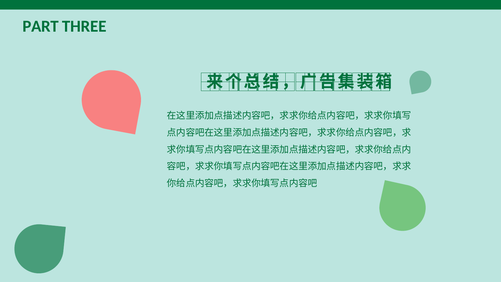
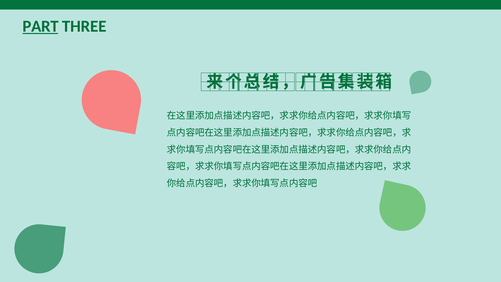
PART underline: none -> present
